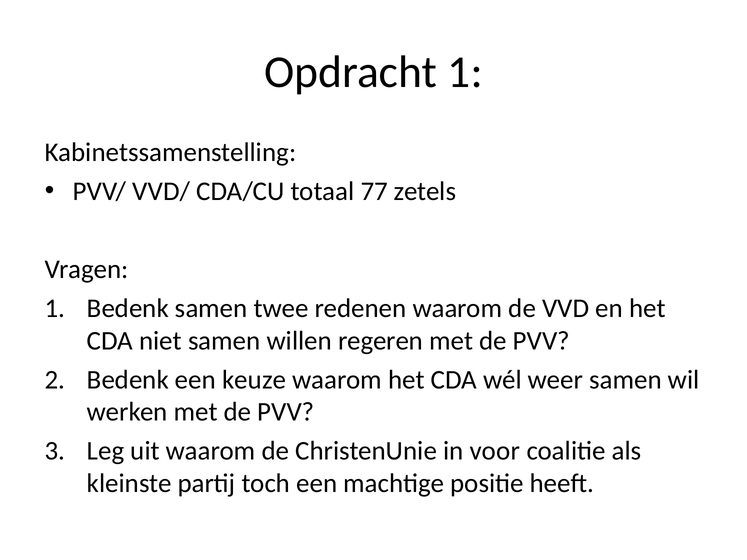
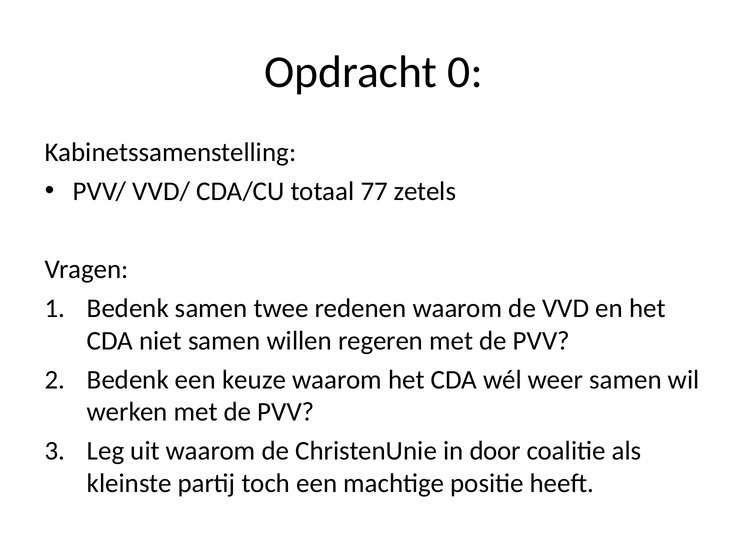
Opdracht 1: 1 -> 0
voor: voor -> door
